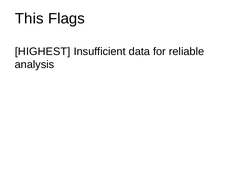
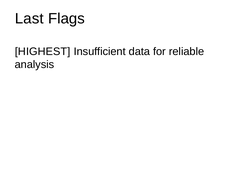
This: This -> Last
